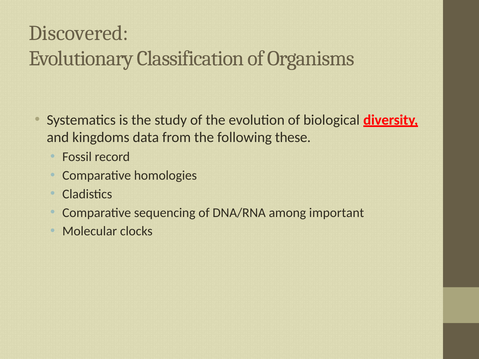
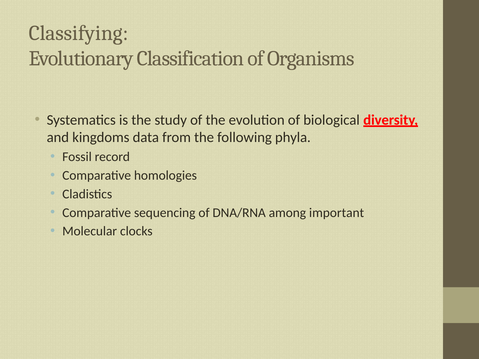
Discovered: Discovered -> Classifying
these: these -> phyla
